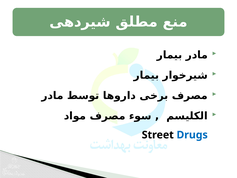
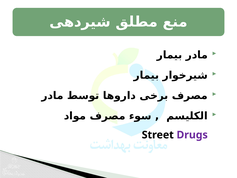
Drugs colour: blue -> purple
